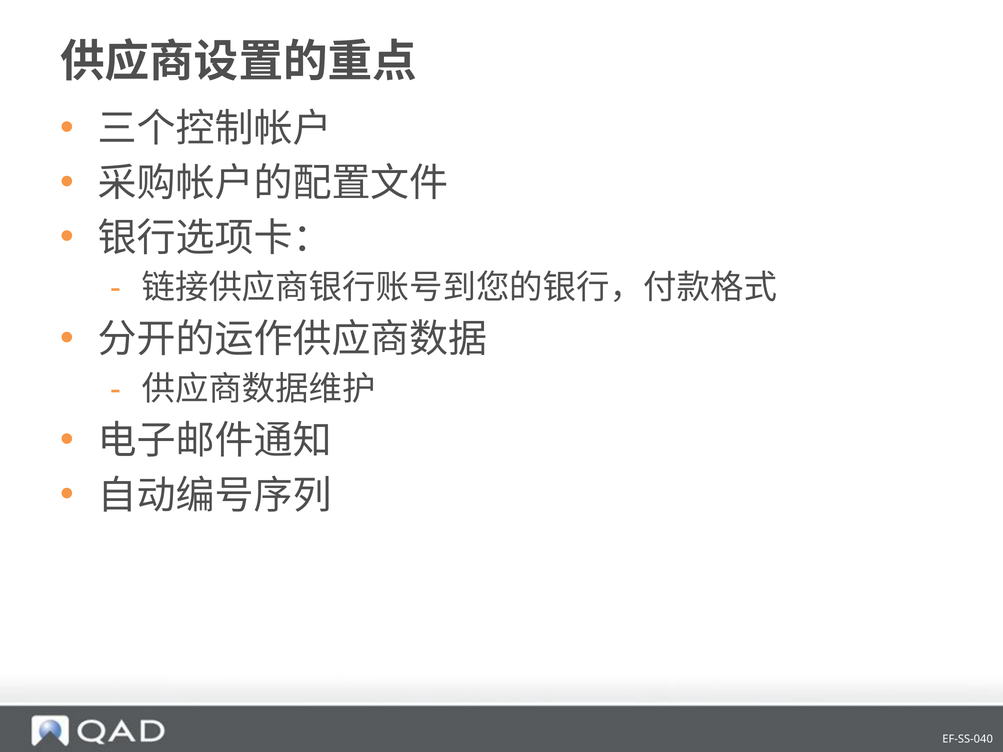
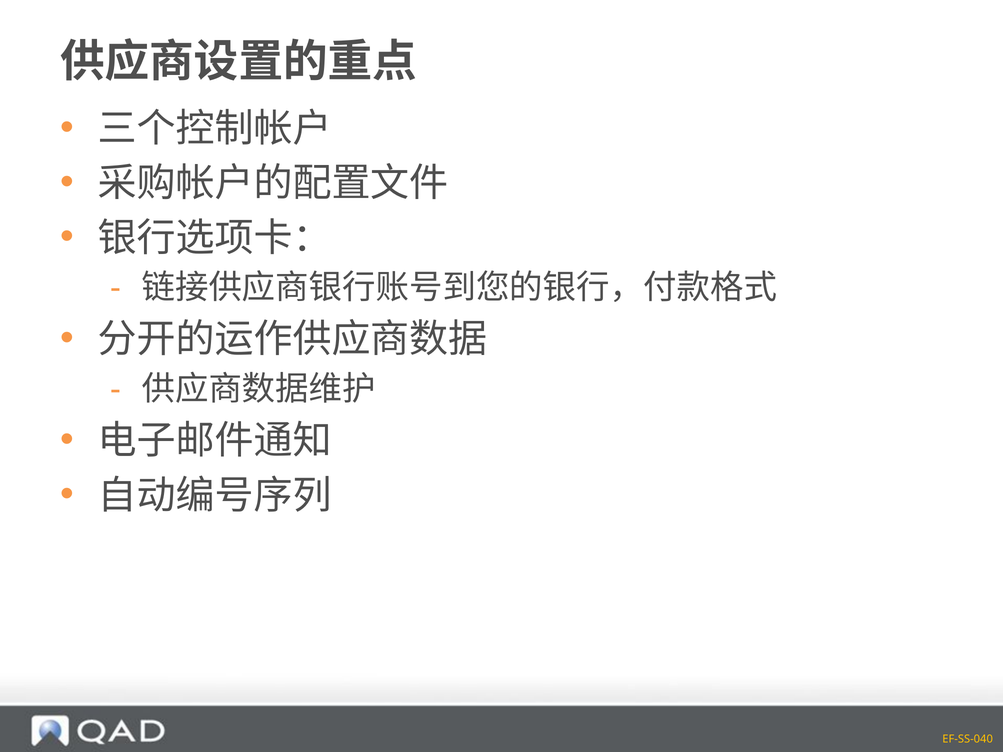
EF-SS-040 colour: white -> yellow
